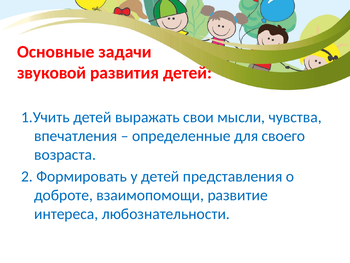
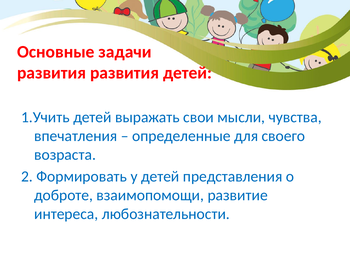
звуковой at (52, 73): звуковой -> развития
